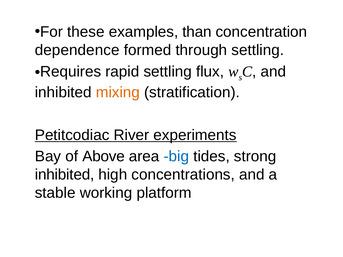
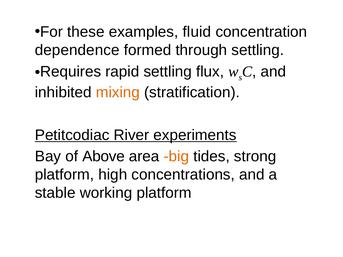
than: than -> fluid
big colour: blue -> orange
inhibited at (65, 175): inhibited -> platform
